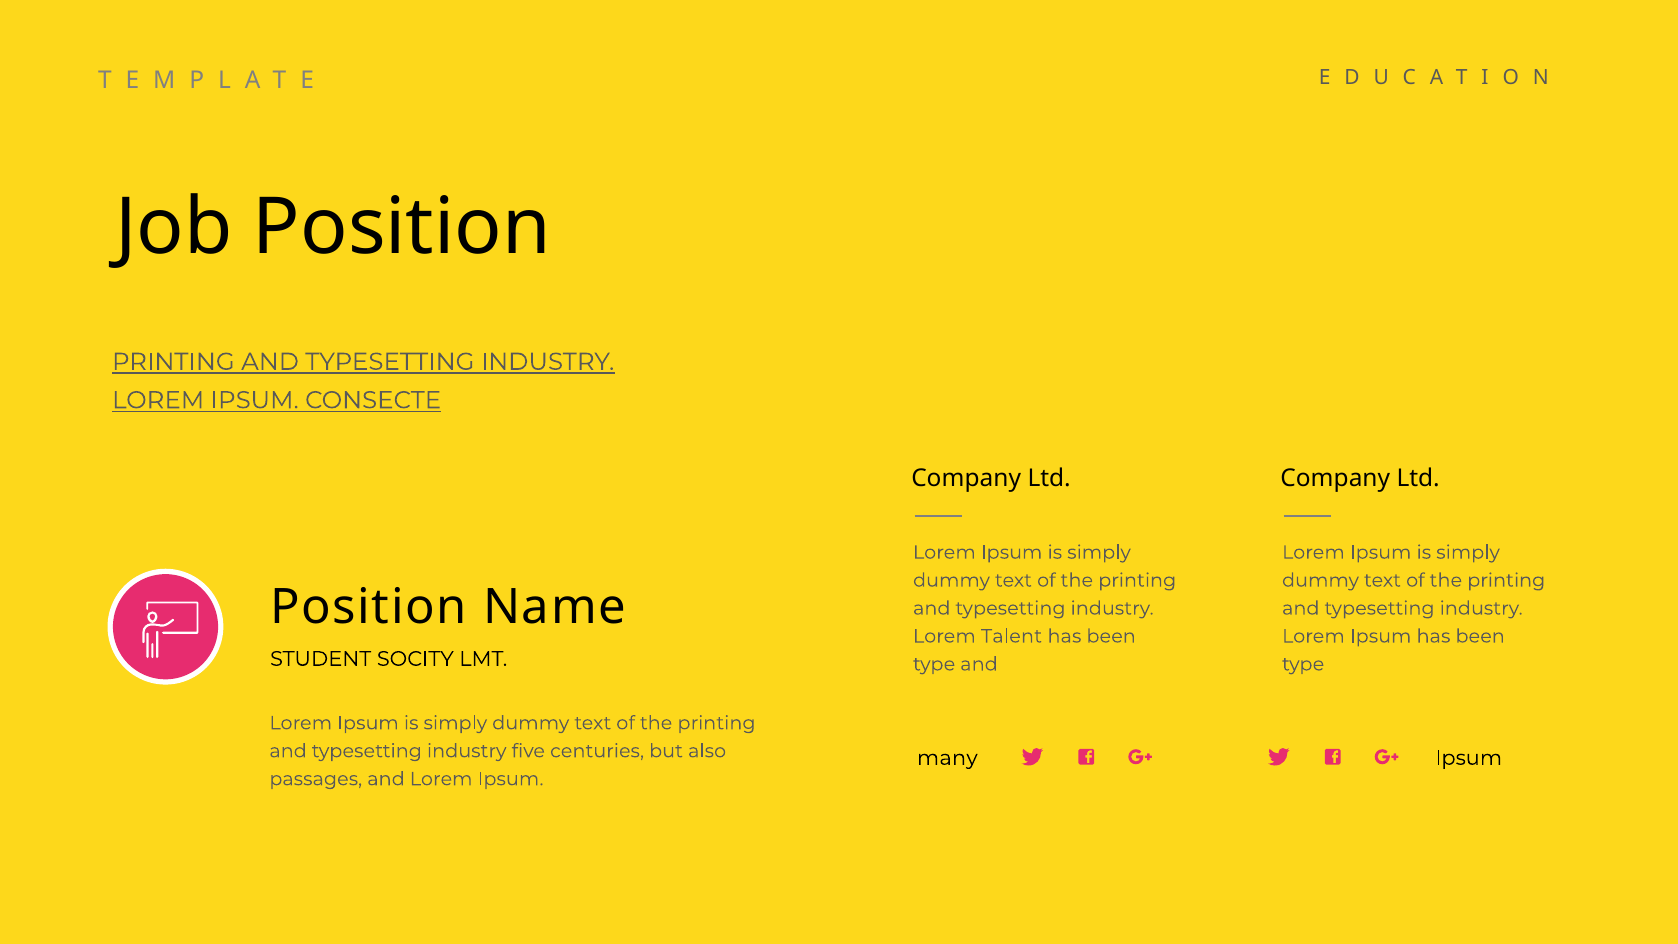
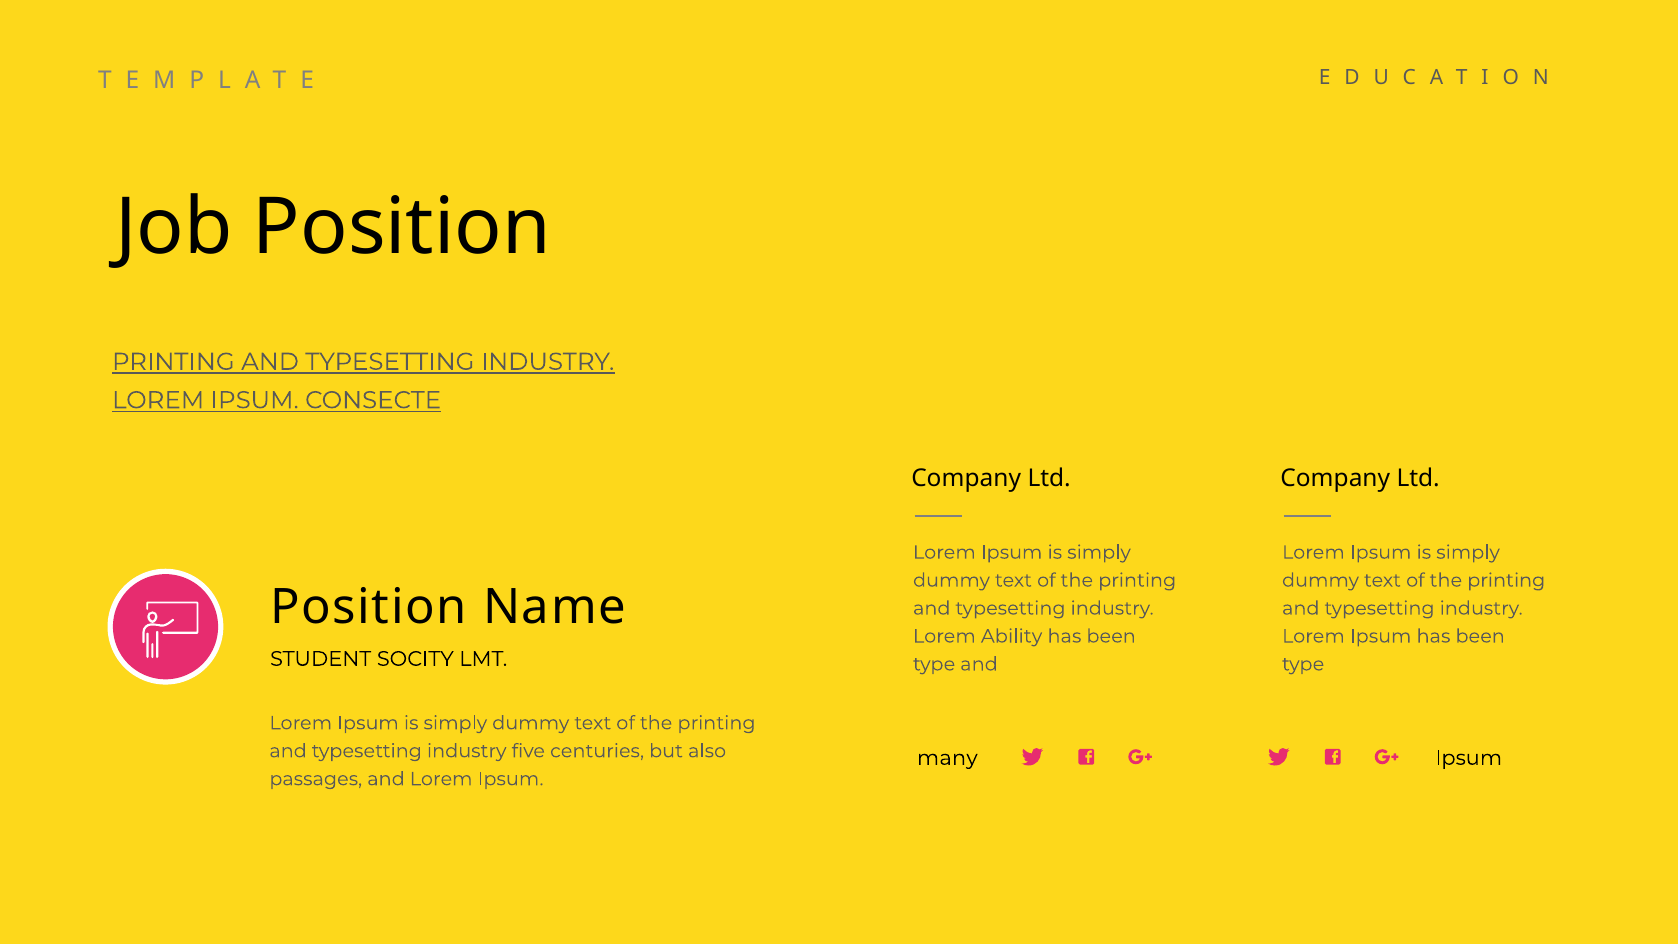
Talent: Talent -> Ability
